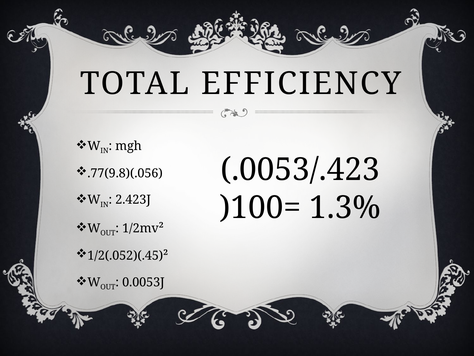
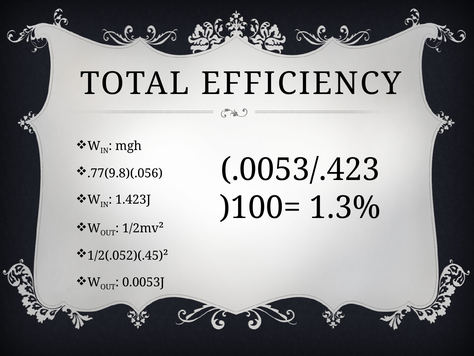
2.423J: 2.423J -> 1.423J
